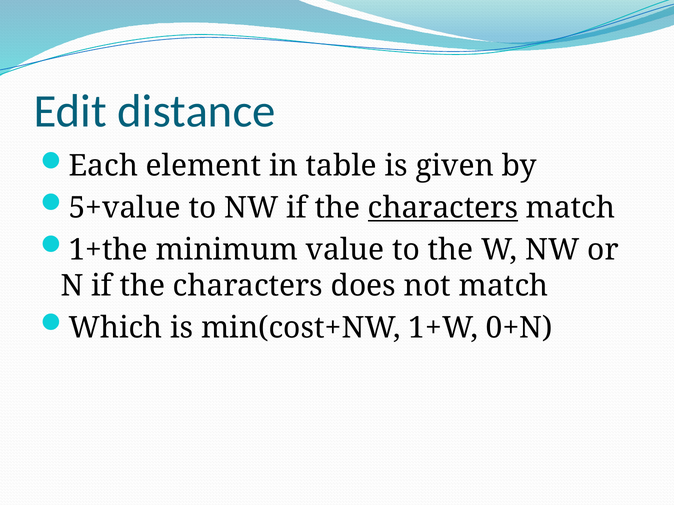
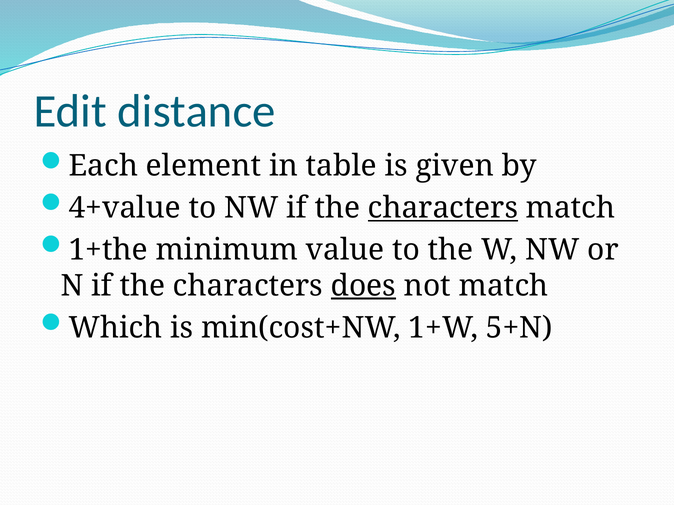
5+value: 5+value -> 4+value
does underline: none -> present
0+N: 0+N -> 5+N
